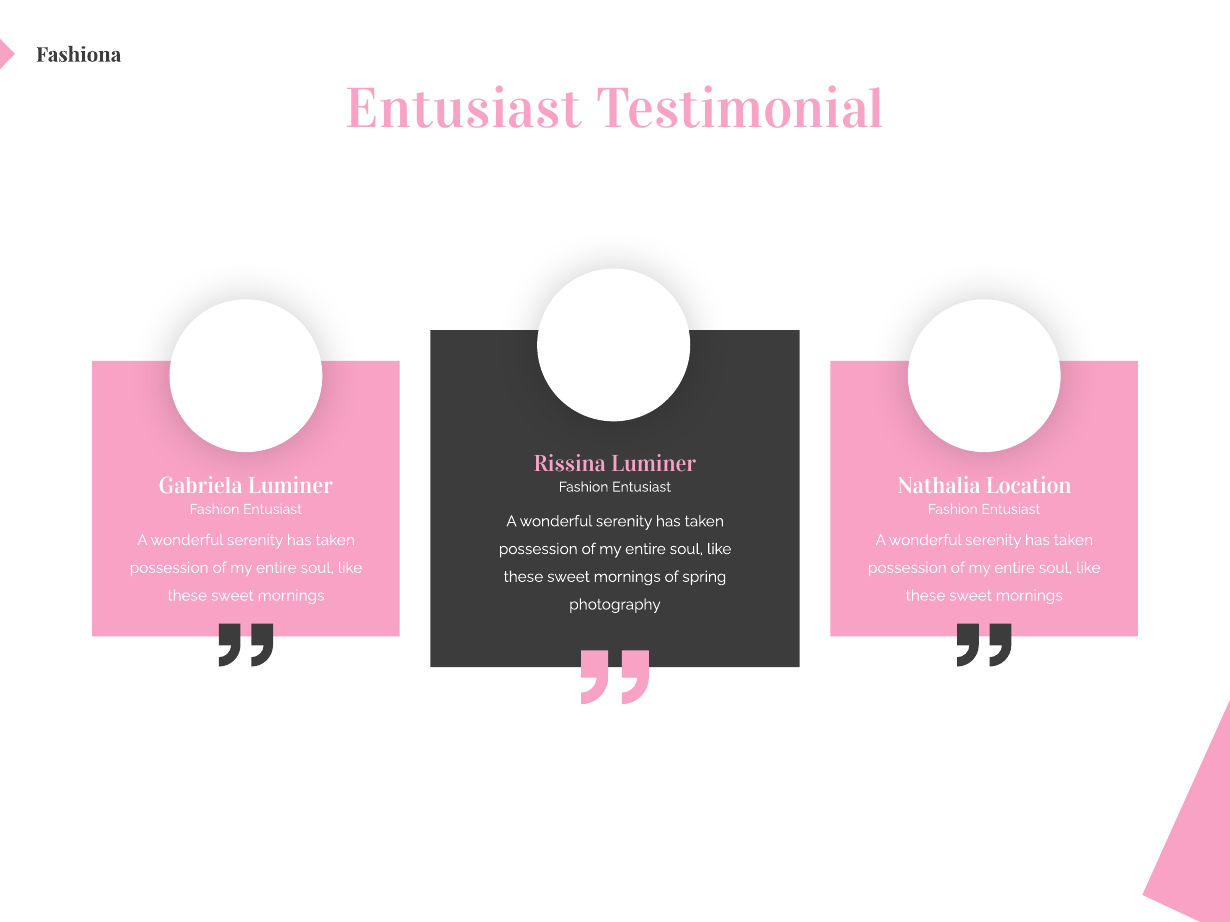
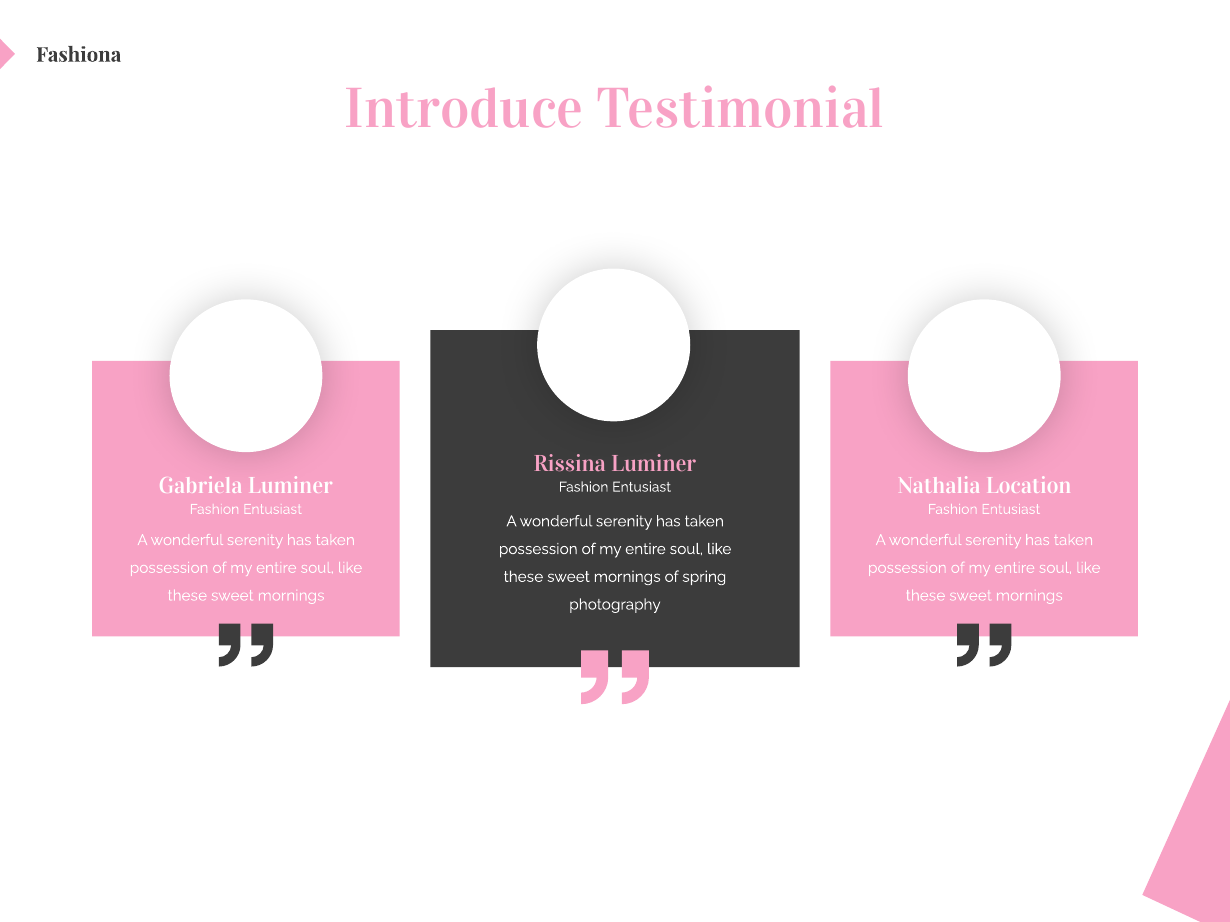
Entusiast at (464, 109): Entusiast -> Introduce
